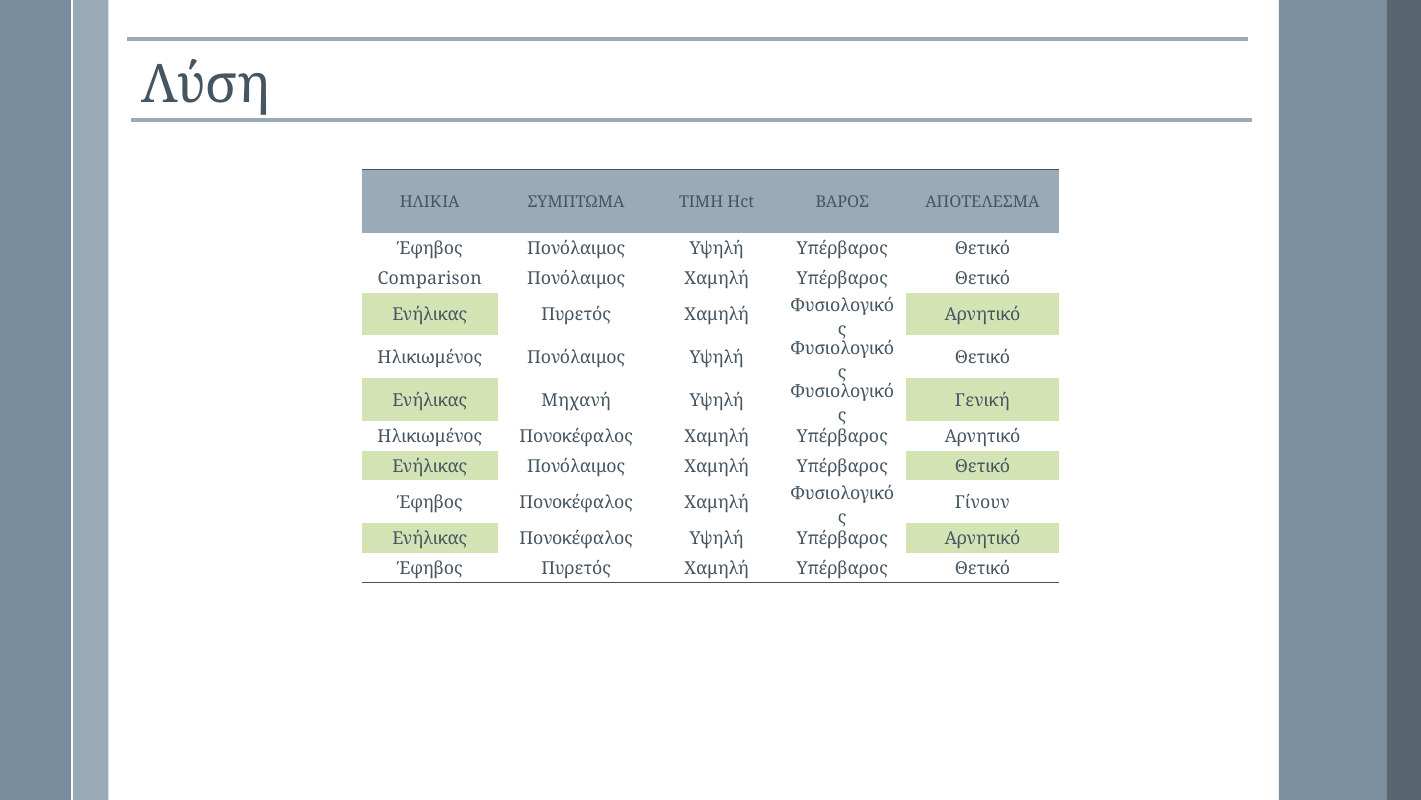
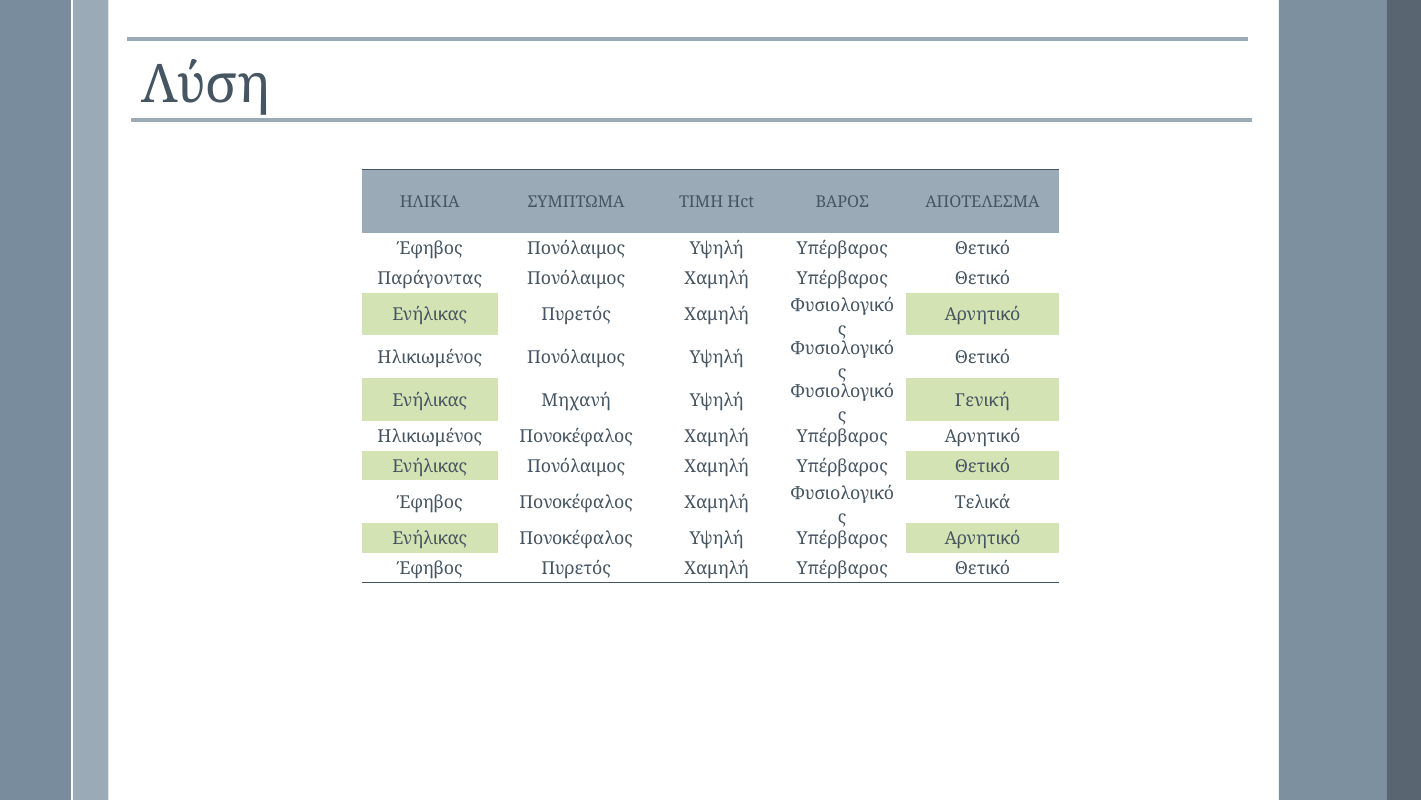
Comparison: Comparison -> Παράγοντας
Γίνουν: Γίνουν -> Τελικά
